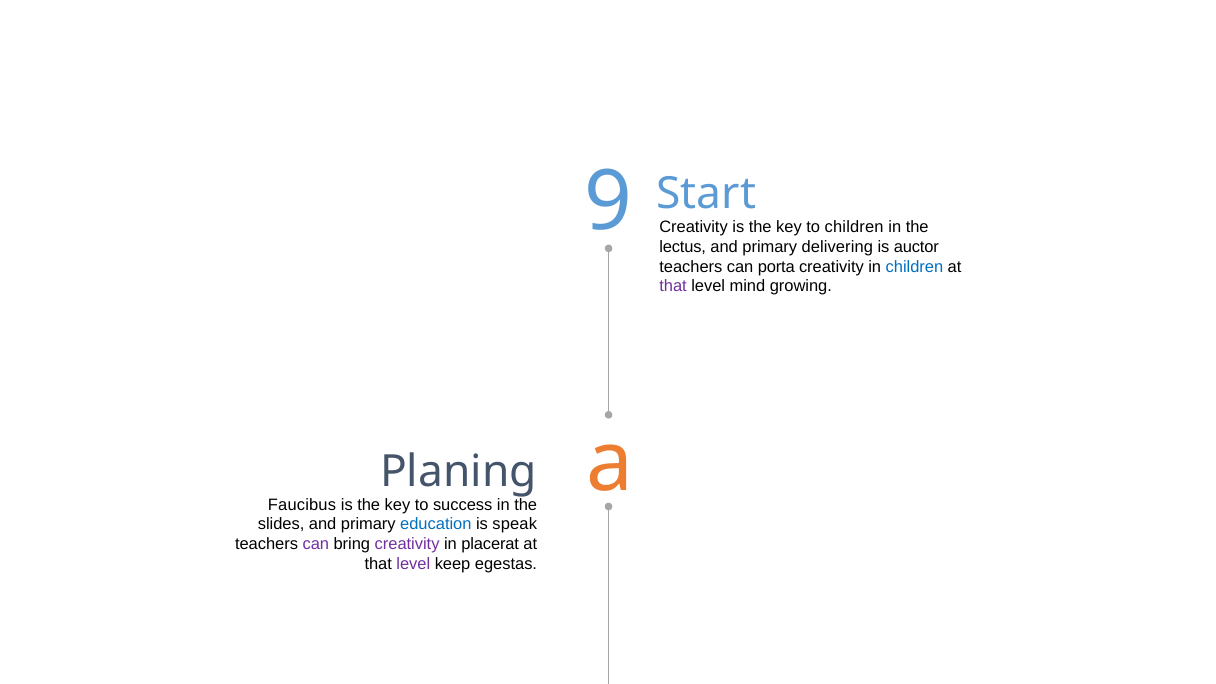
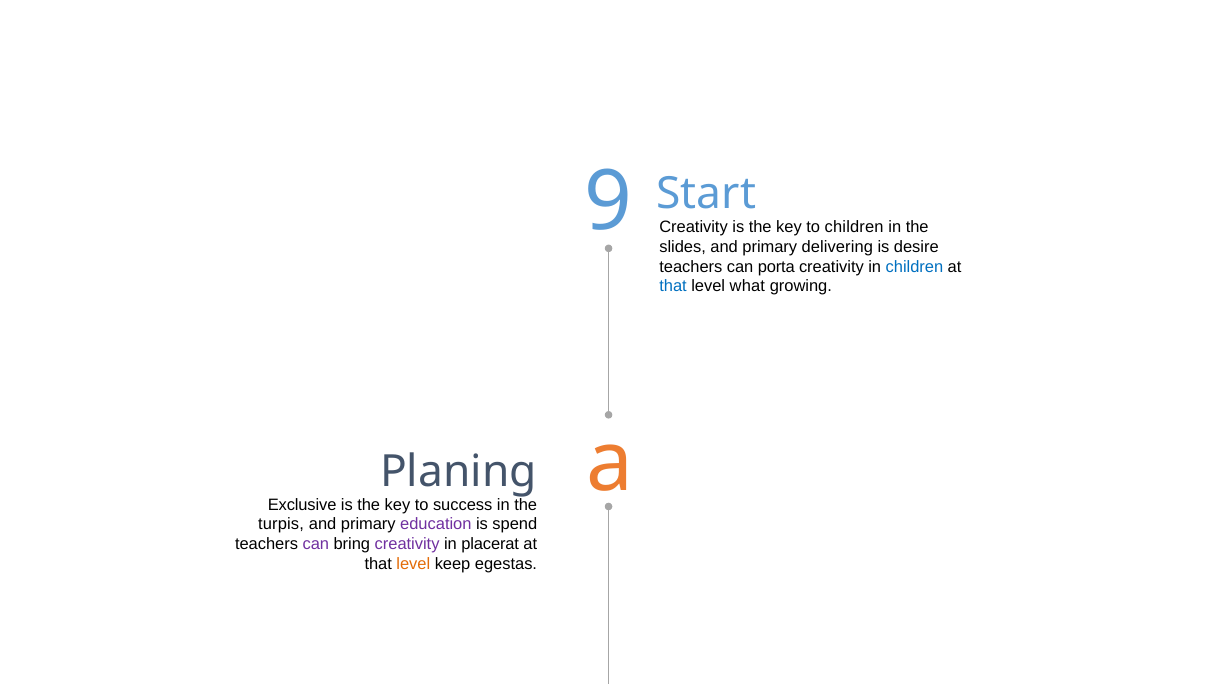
lectus: lectus -> slides
auctor: auctor -> desire
that at (673, 286) colour: purple -> blue
mind: mind -> what
Faucibus: Faucibus -> Exclusive
slides: slides -> turpis
education colour: blue -> purple
speak: speak -> spend
level at (413, 564) colour: purple -> orange
